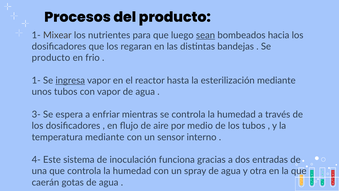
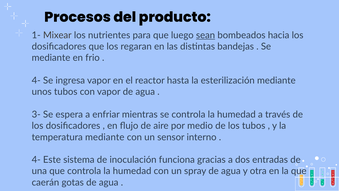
producto at (51, 58): producto -> mediante
1- at (36, 80): 1- -> 4-
ingresa underline: present -> none
